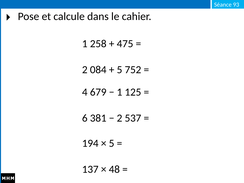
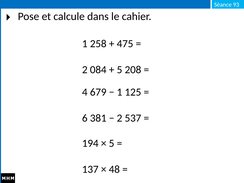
752: 752 -> 208
